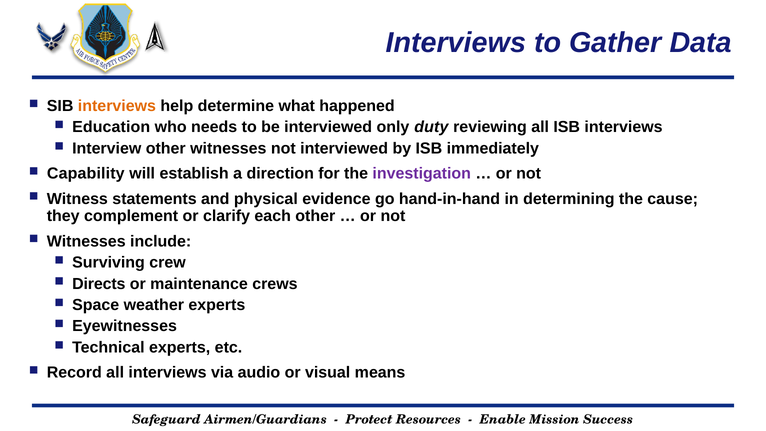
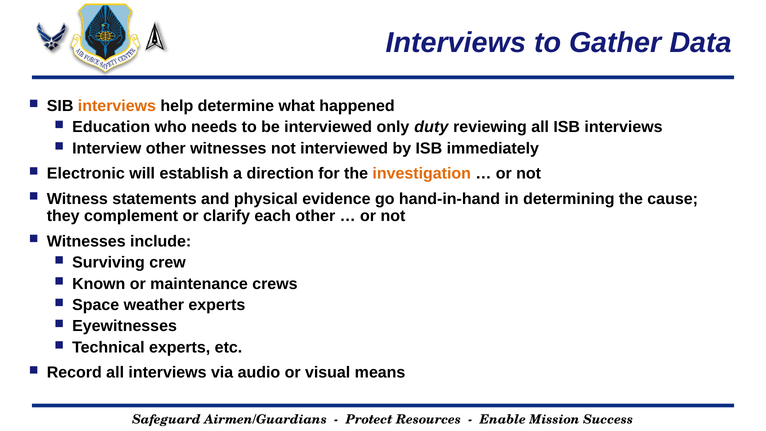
Capability: Capability -> Electronic
investigation colour: purple -> orange
Directs: Directs -> Known
